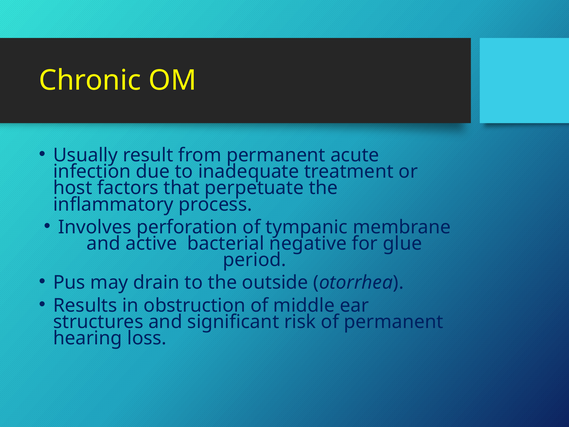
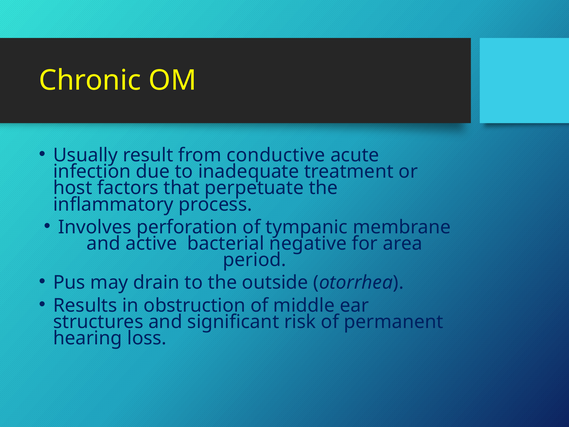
from permanent: permanent -> conductive
glue: glue -> area
